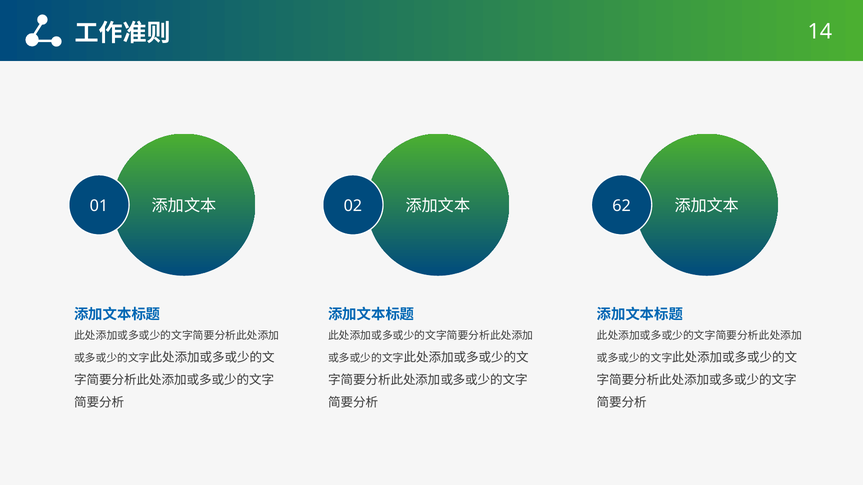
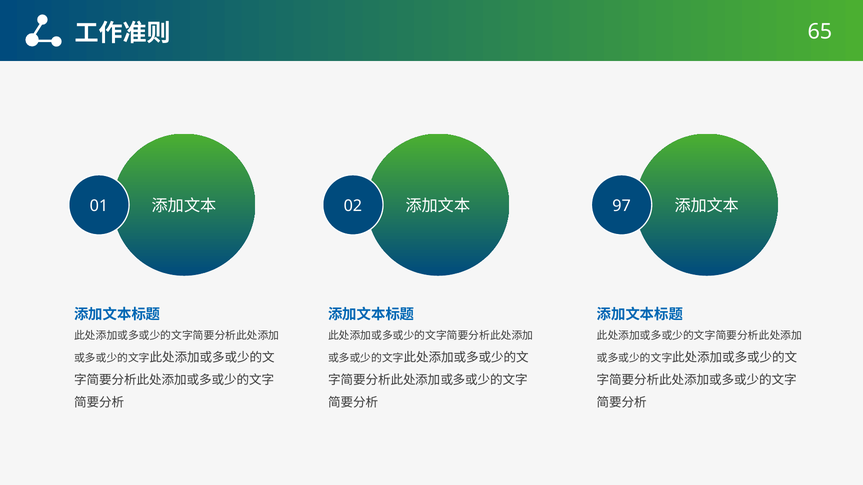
14: 14 -> 65
62: 62 -> 97
